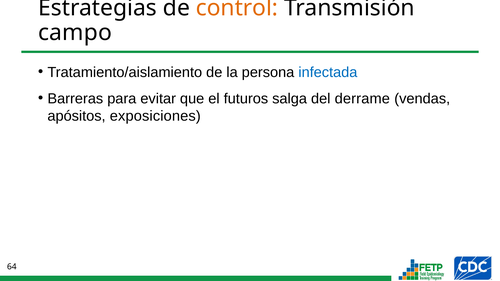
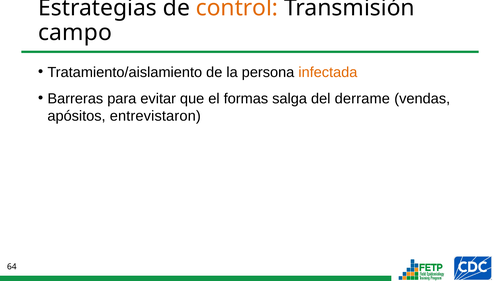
infectada colour: blue -> orange
futuros: futuros -> formas
exposiciones: exposiciones -> entrevistaron
